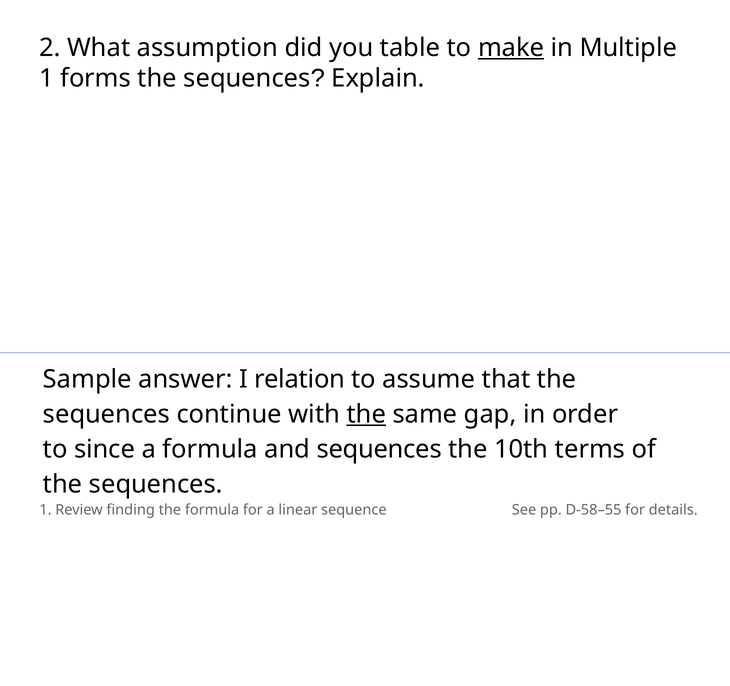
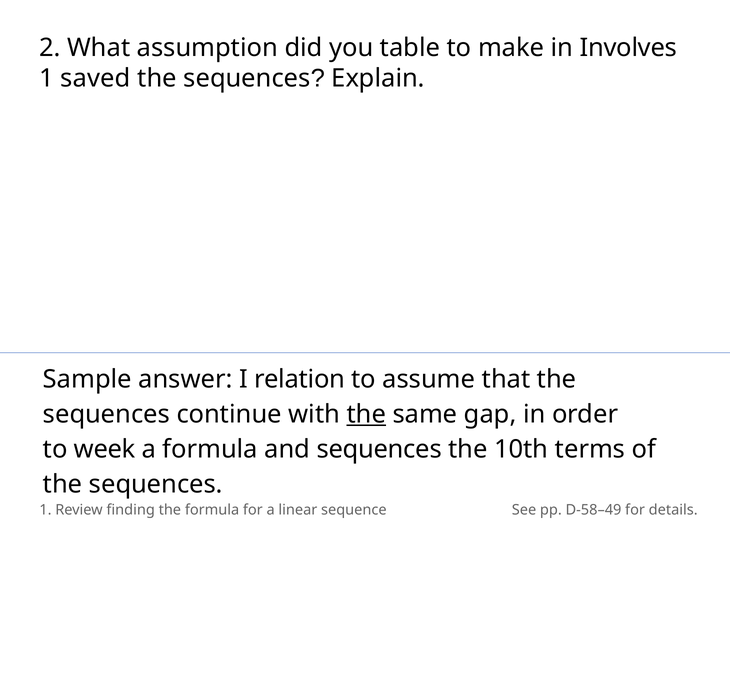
make underline: present -> none
Multiple: Multiple -> Involves
forms: forms -> saved
since: since -> week
D-58–55: D-58–55 -> D-58–49
